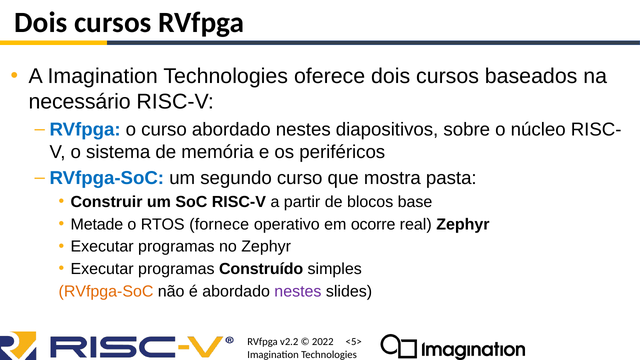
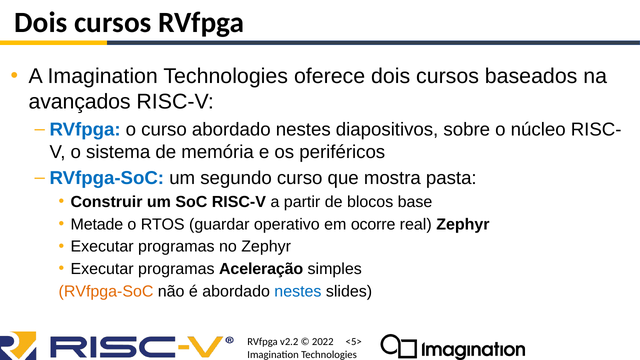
necessário: necessário -> avançados
fornece: fornece -> guardar
Construído: Construído -> Aceleração
nestes at (298, 291) colour: purple -> blue
